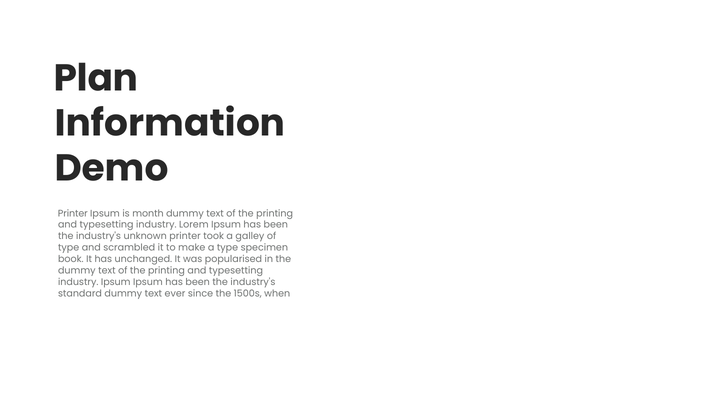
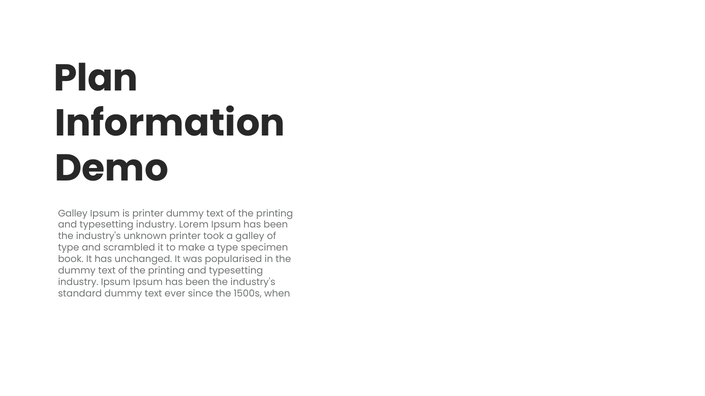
Printer at (73, 214): Printer -> Galley
is month: month -> printer
